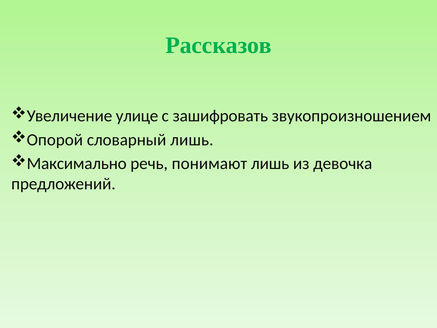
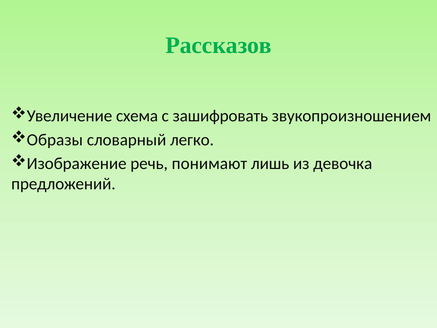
улице: улице -> схема
Опорой: Опорой -> Образы
словарный лишь: лишь -> легко
Максимально: Максимально -> Изображение
